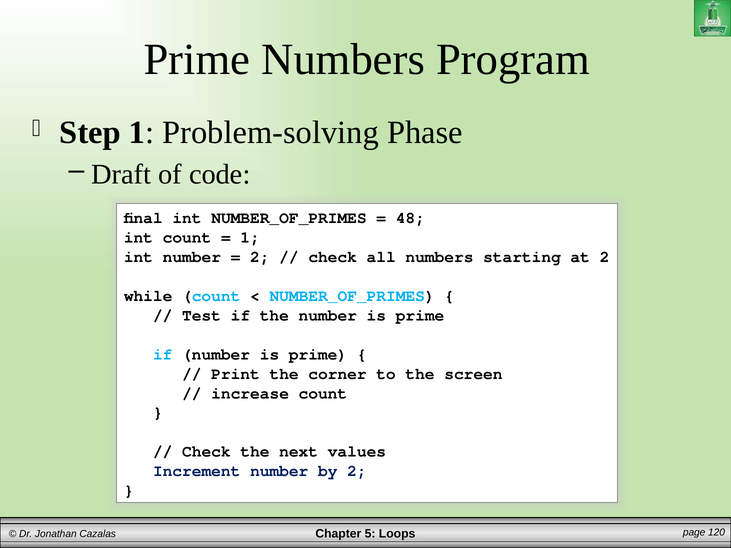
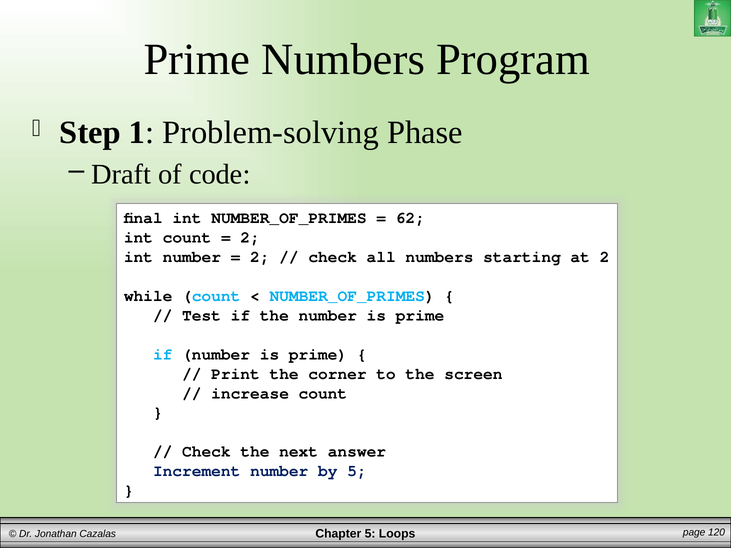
48: 48 -> 62
1 at (250, 237): 1 -> 2
values: values -> answer
by 2: 2 -> 5
